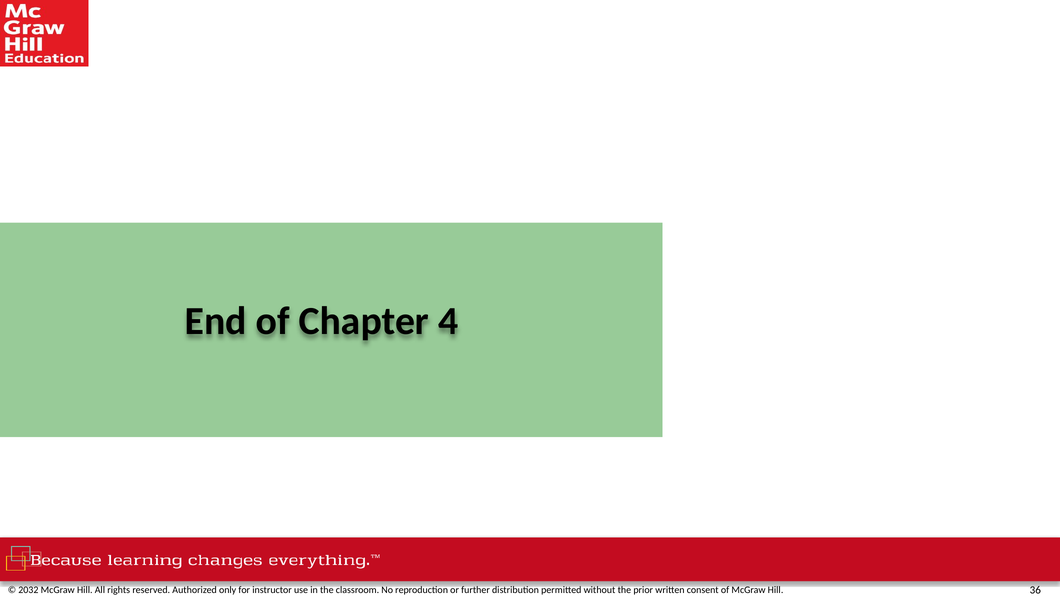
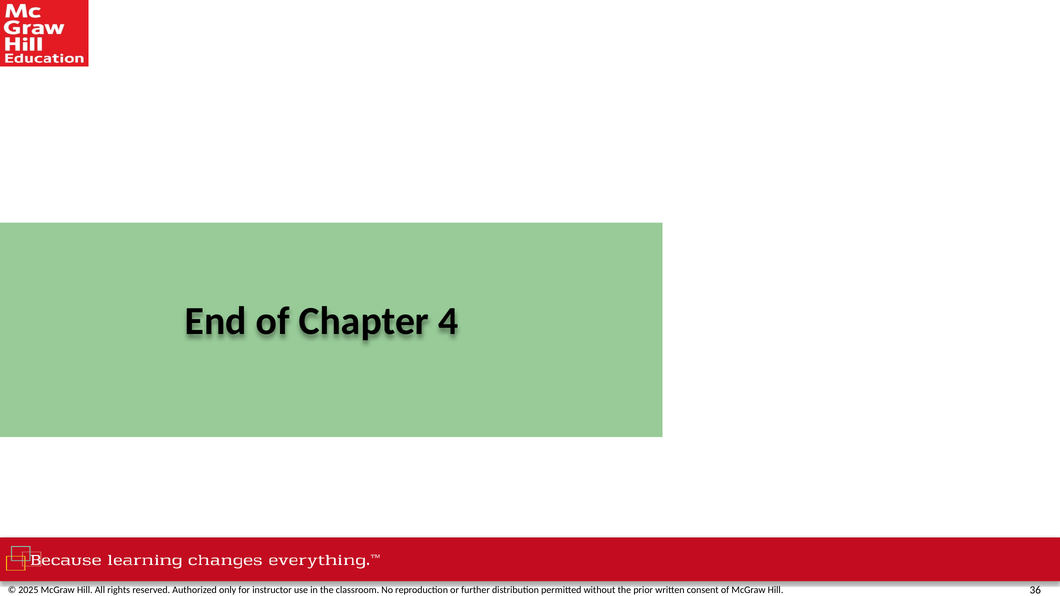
2032: 2032 -> 2025
